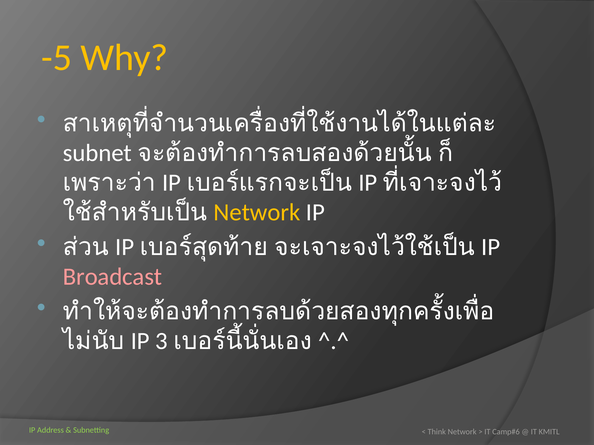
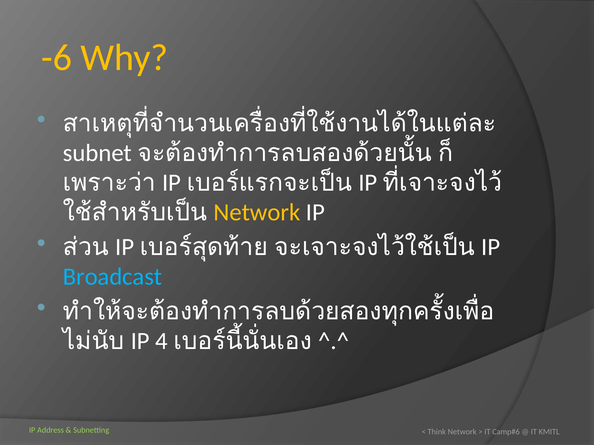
-5: -5 -> -6
Broadcast colour: pink -> light blue
3: 3 -> 4
